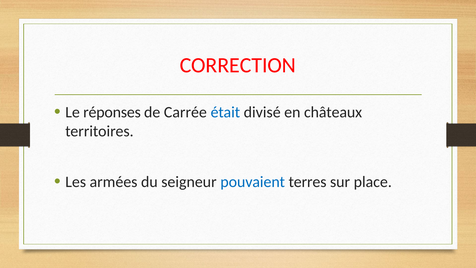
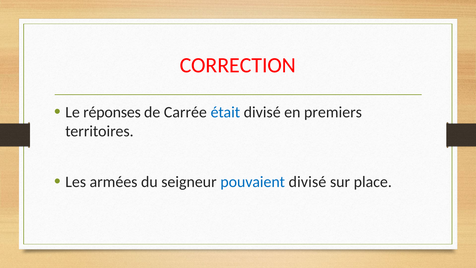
châteaux: châteaux -> premiers
pouvaient terres: terres -> divisé
